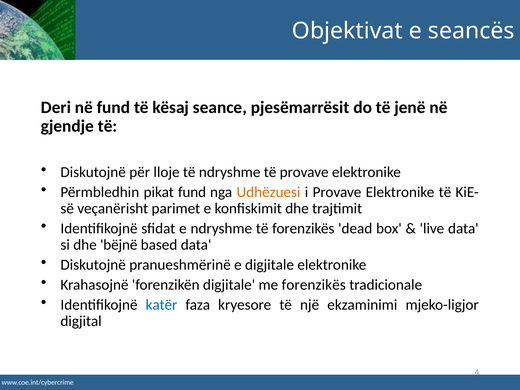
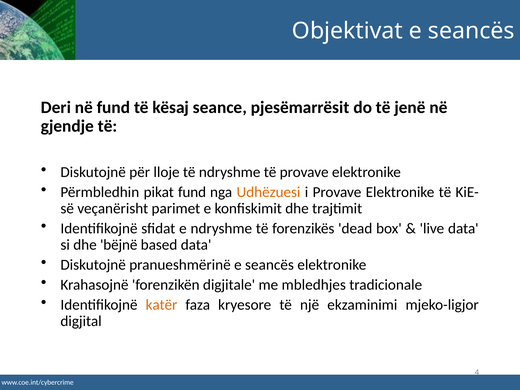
pranueshmërinë e digjitale: digjitale -> seancës
me forenzikës: forenzikës -> mbledhjes
katër colour: blue -> orange
